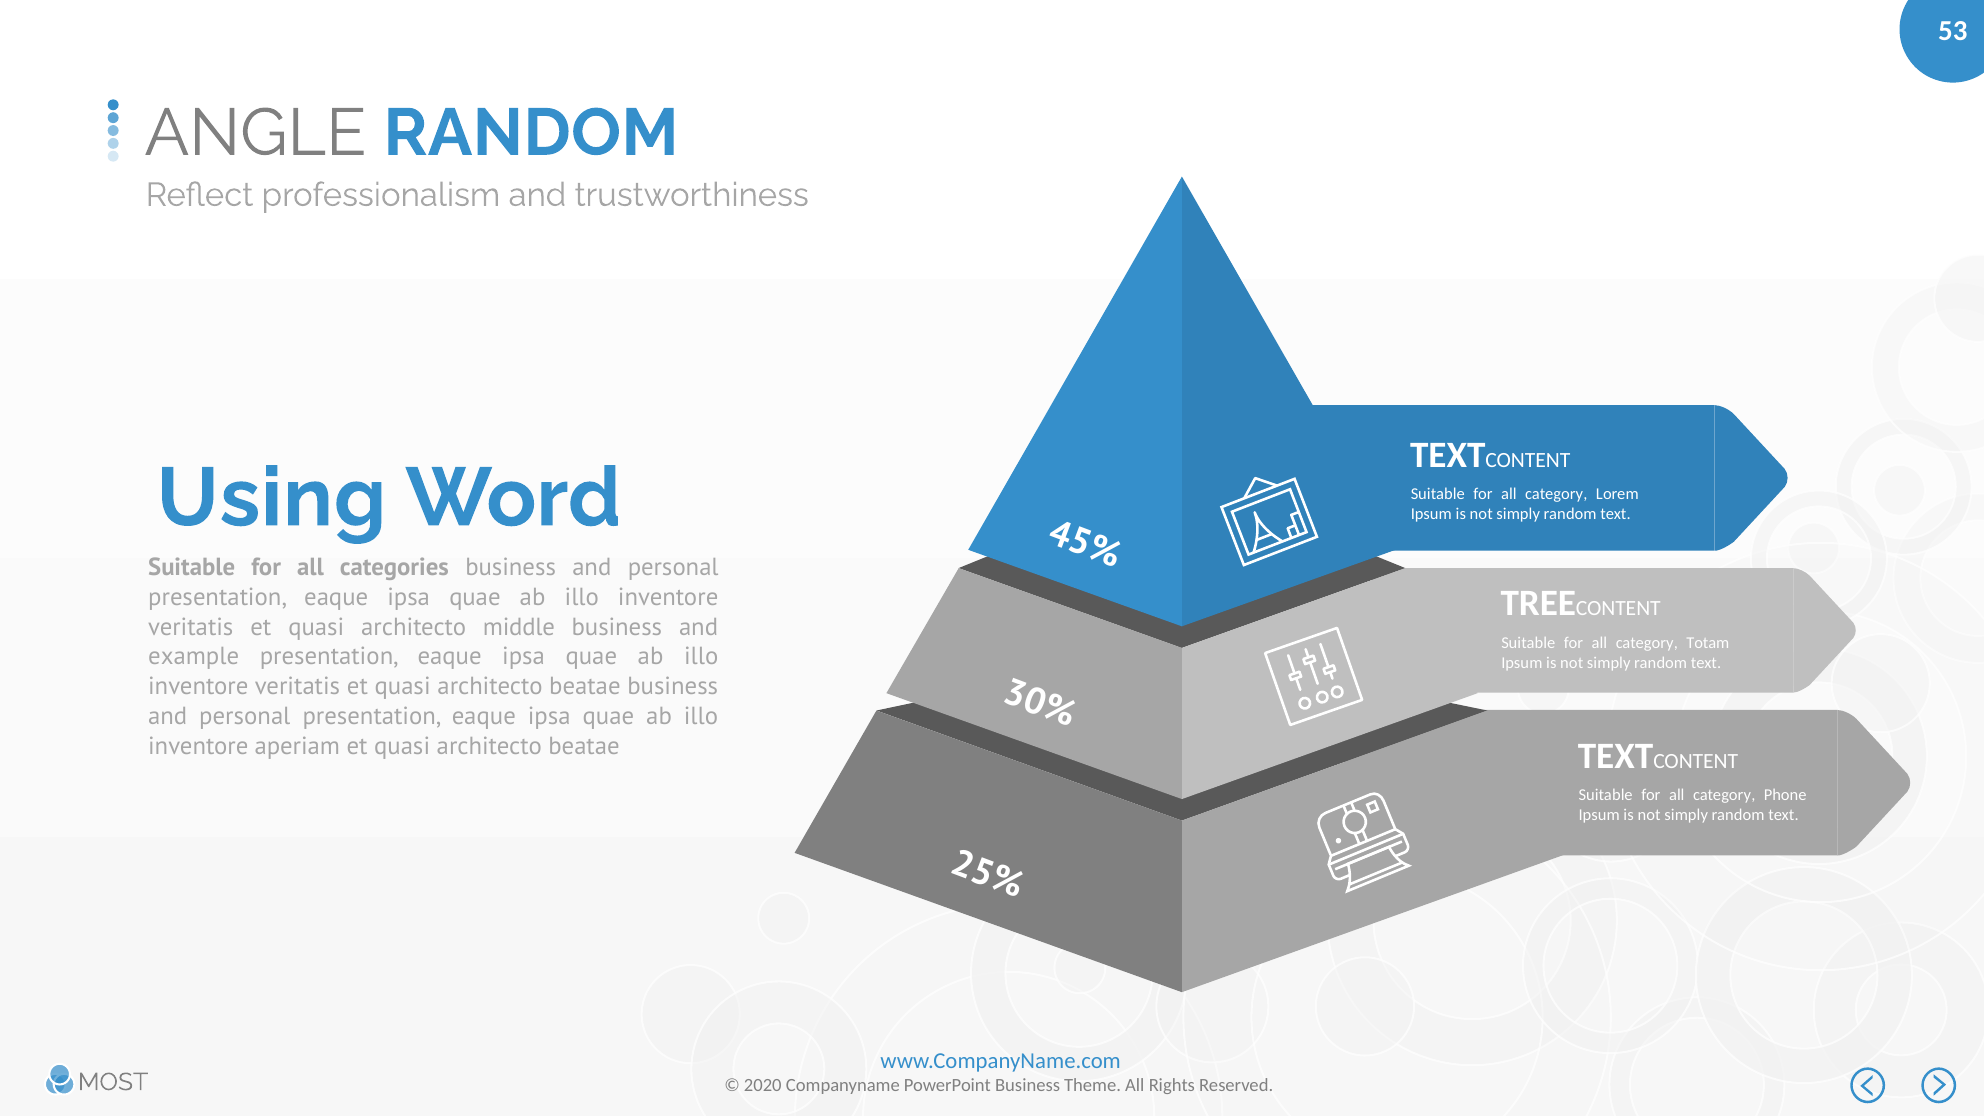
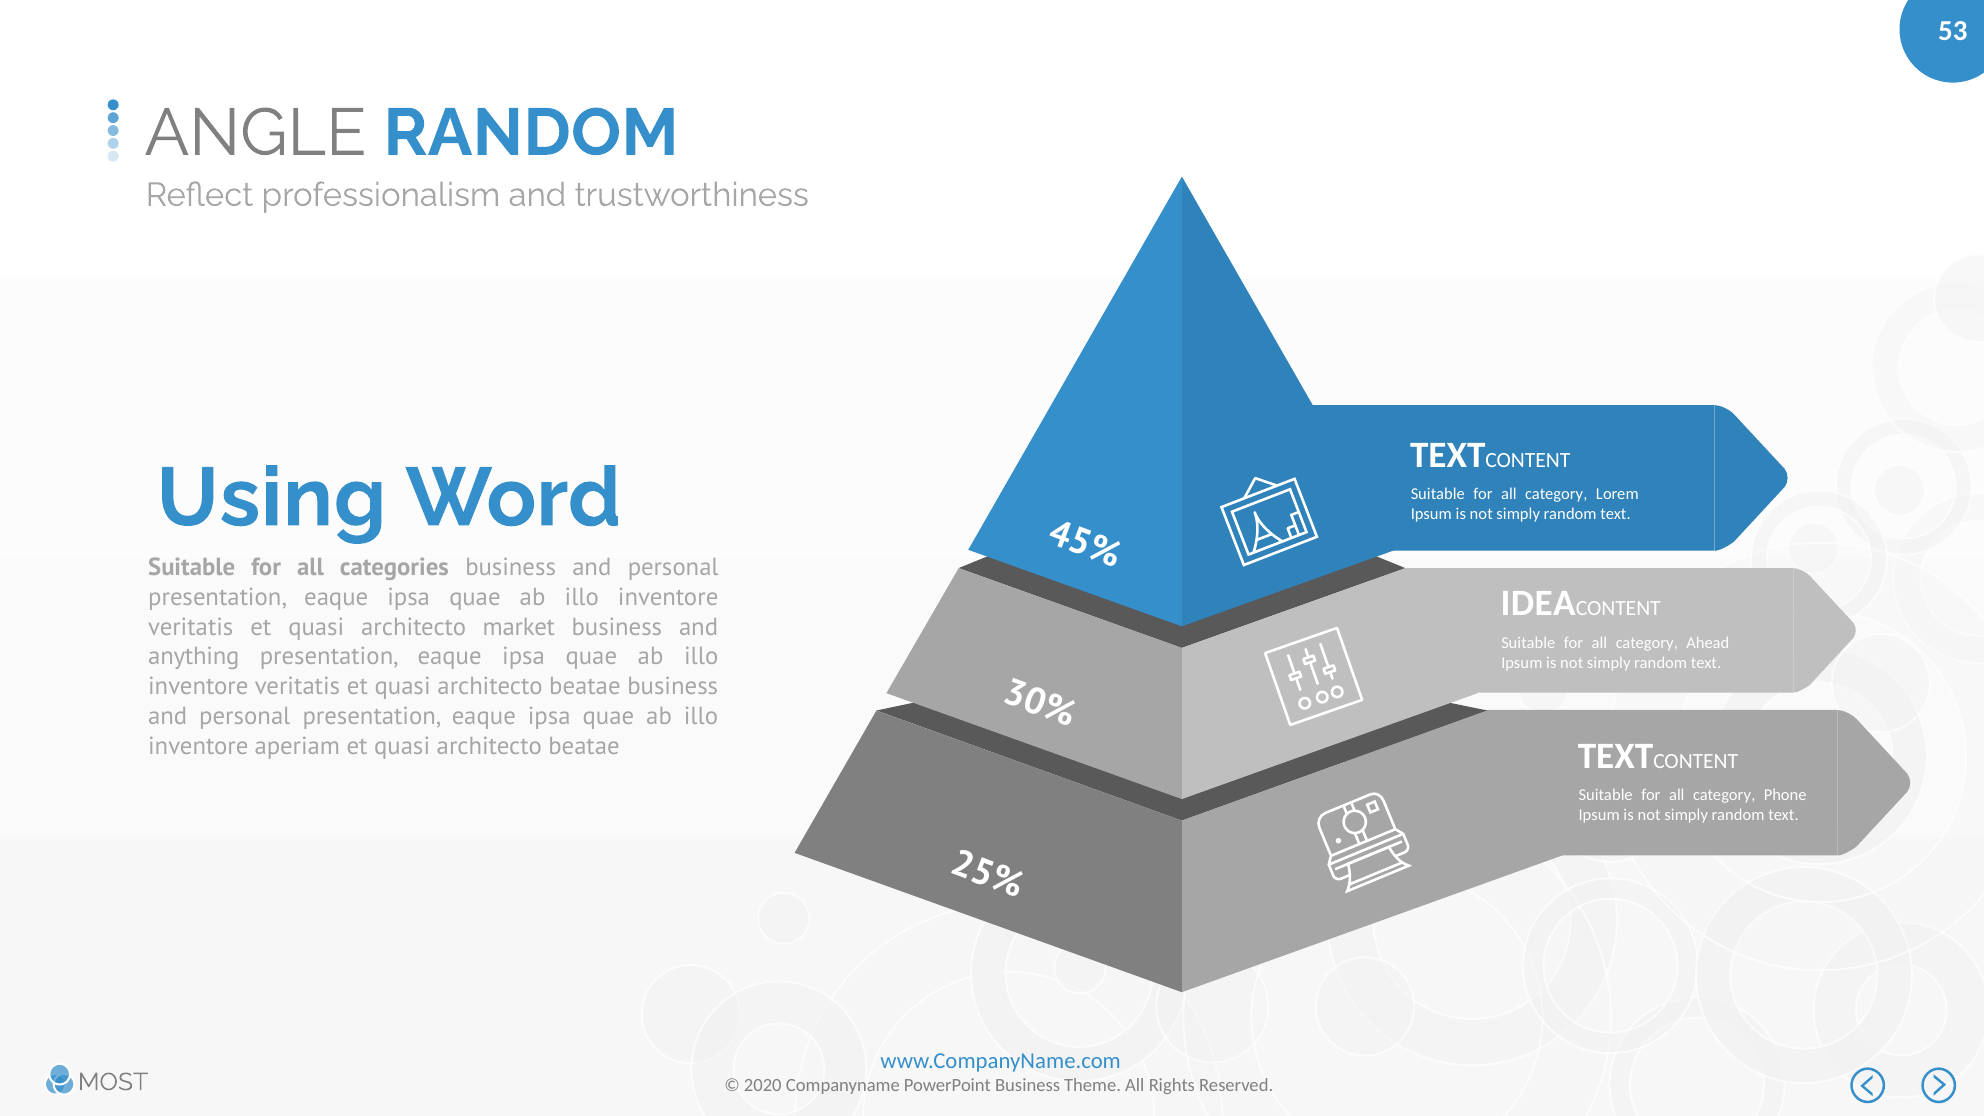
TREE: TREE -> IDEA
middle: middle -> market
Totam: Totam -> Ahead
example: example -> anything
